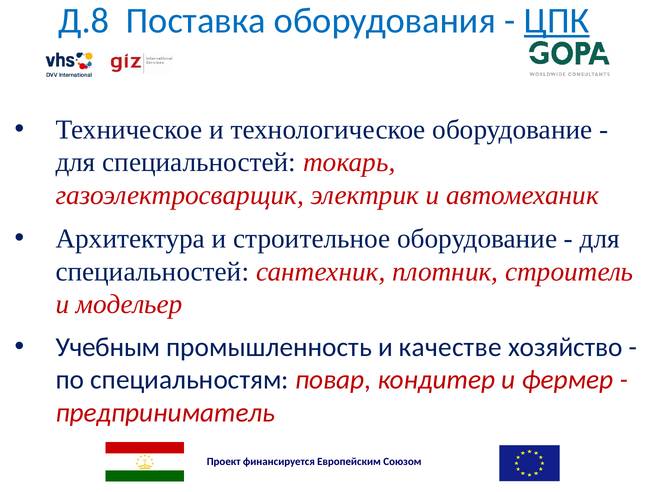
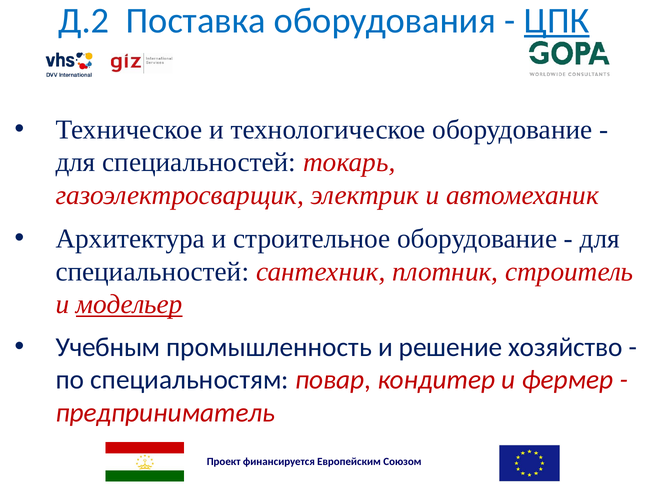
Д.8: Д.8 -> Д.2
модельер underline: none -> present
качестве: качестве -> решение
